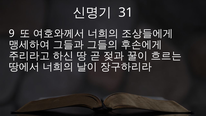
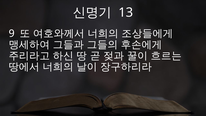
31: 31 -> 13
